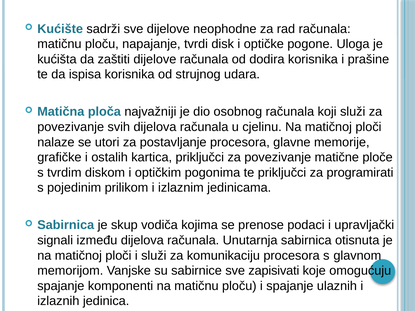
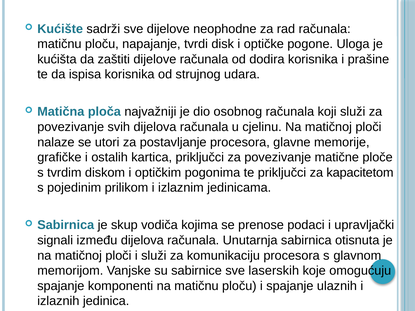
programirati: programirati -> kapacitetom
zapisivati: zapisivati -> laserskih
